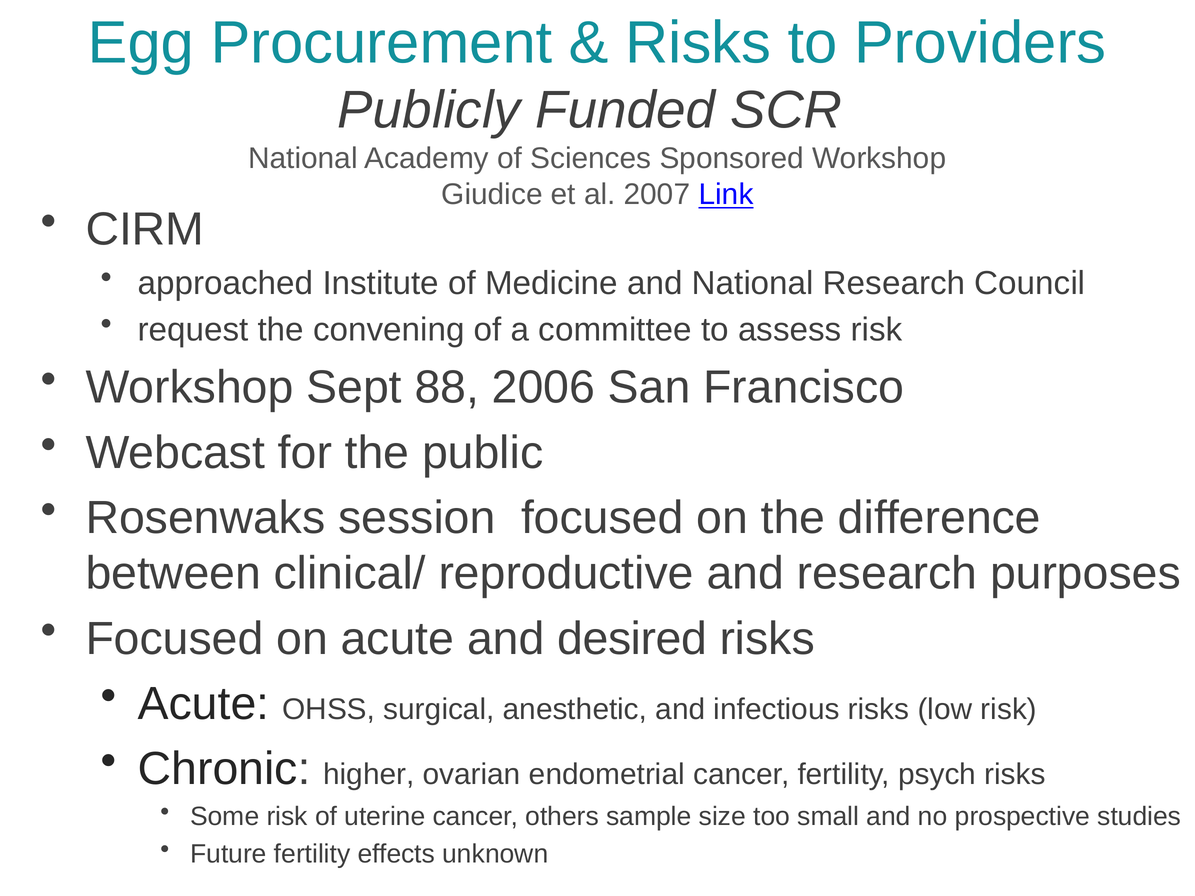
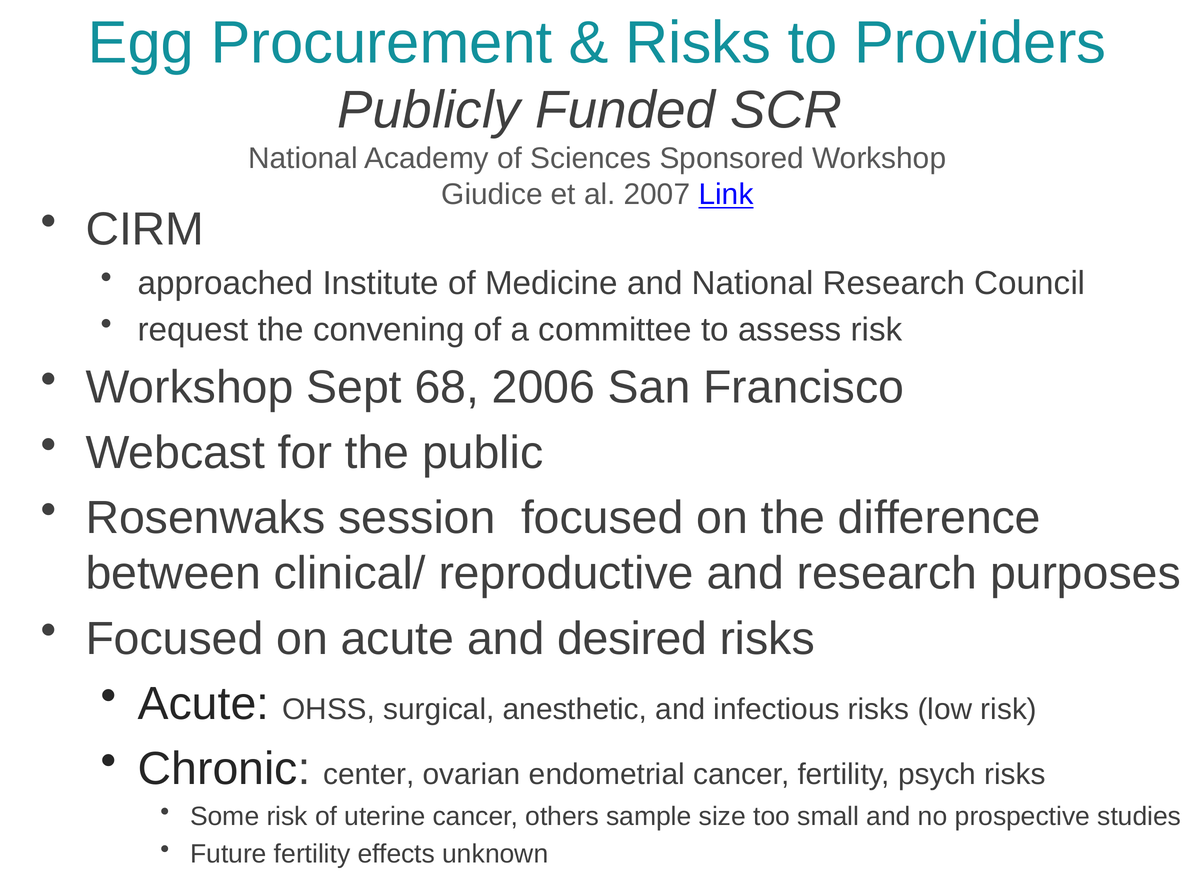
88: 88 -> 68
higher: higher -> center
